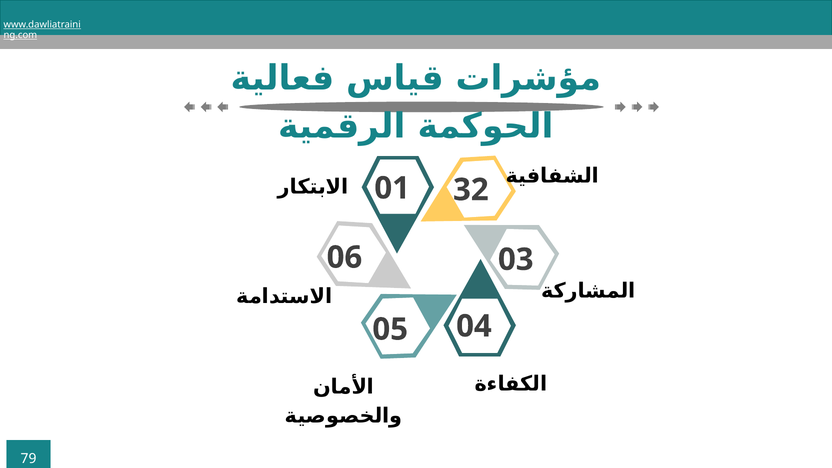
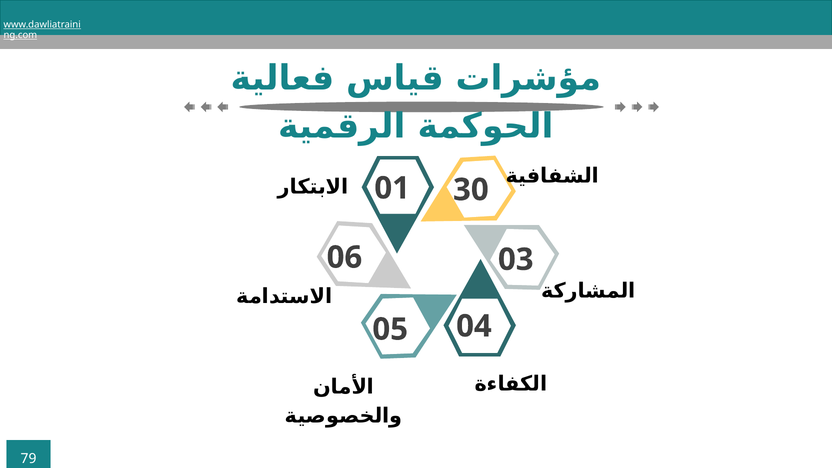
32: 32 -> 30
